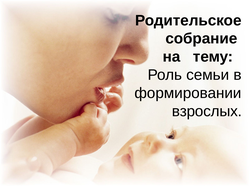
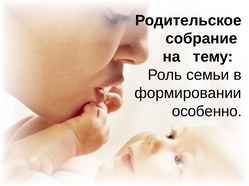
взрослых: взрослых -> особенно
